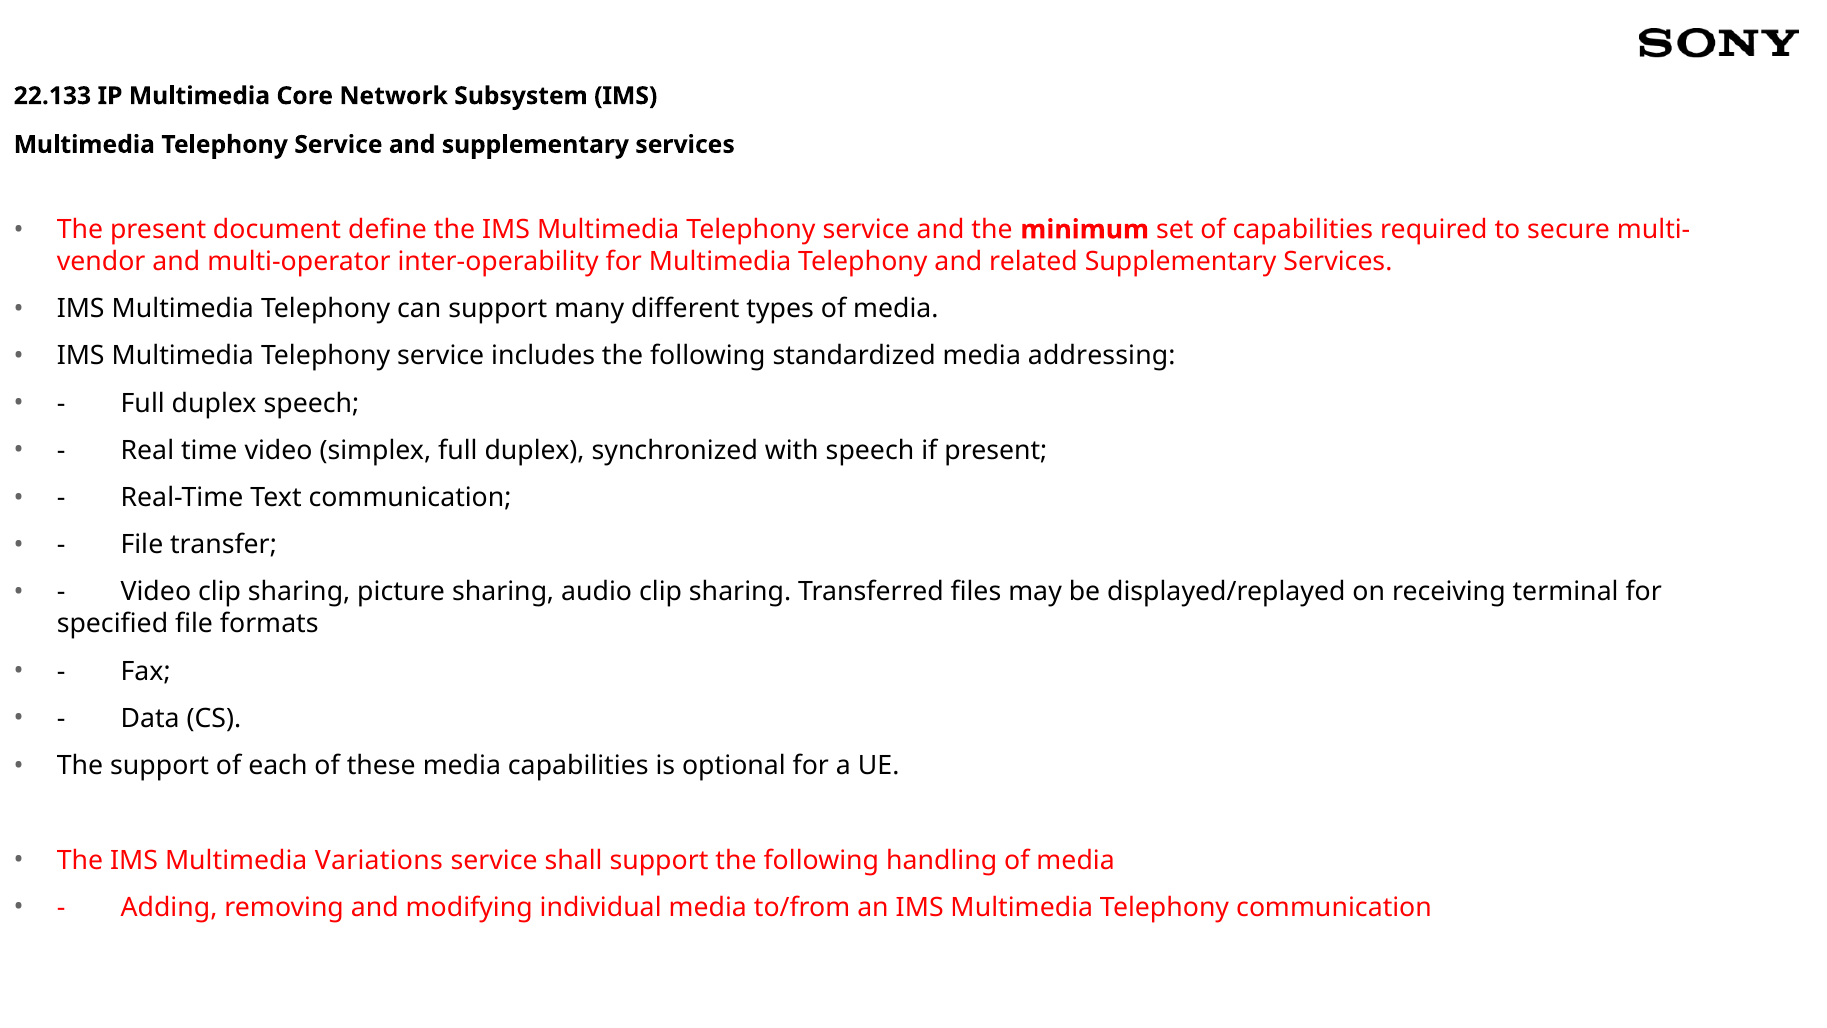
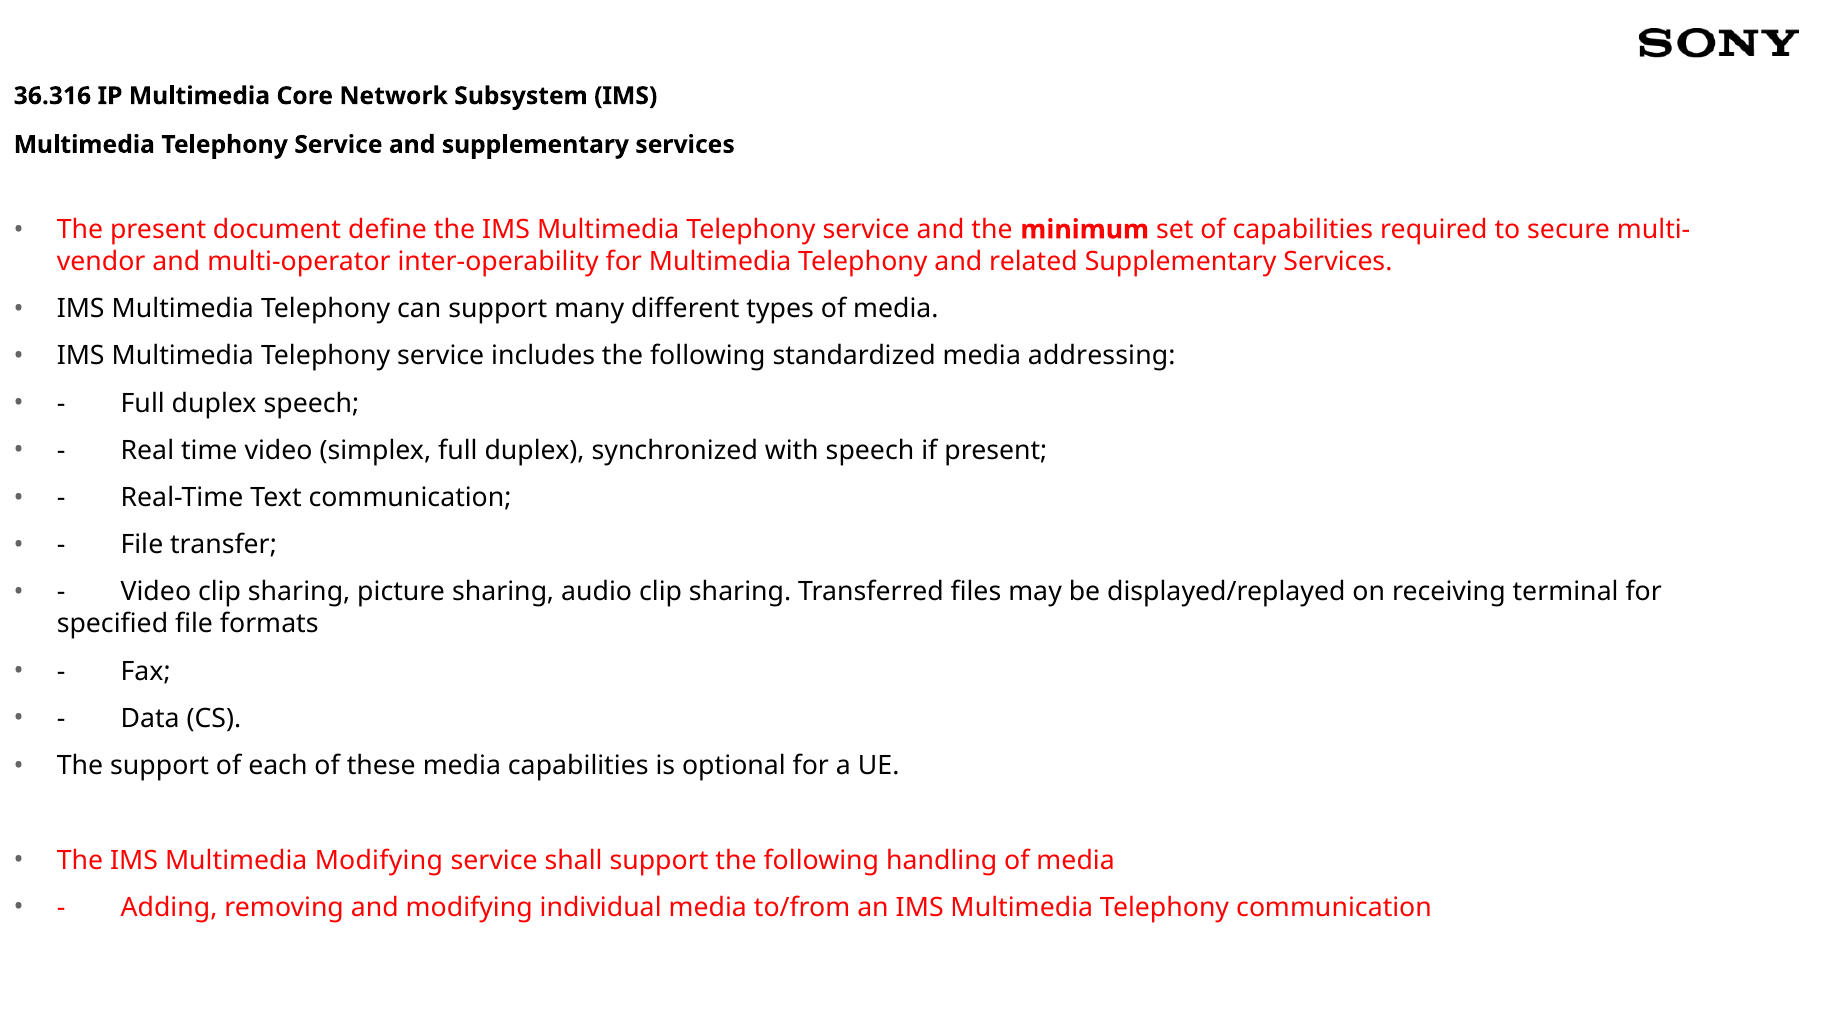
22.133: 22.133 -> 36.316
Multimedia Variations: Variations -> Modifying
